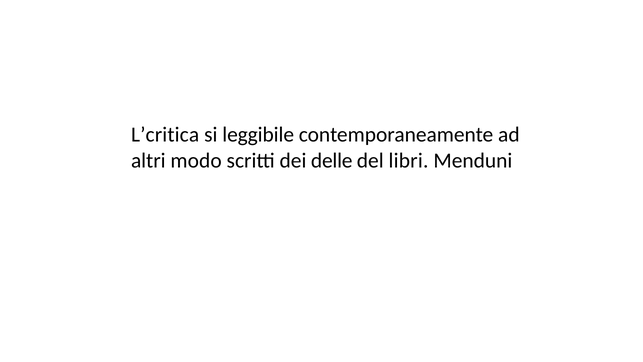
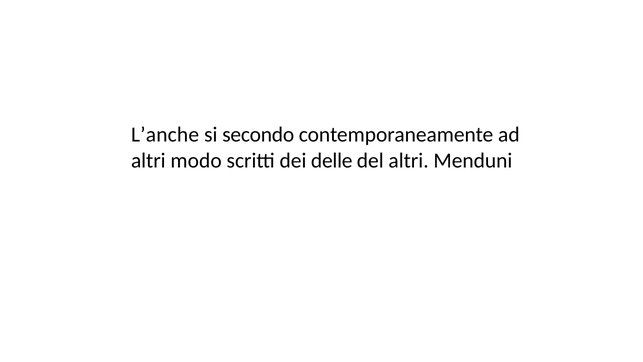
L’critica: L’critica -> L’anche
leggibile: leggibile -> secondo
del libri: libri -> altri
